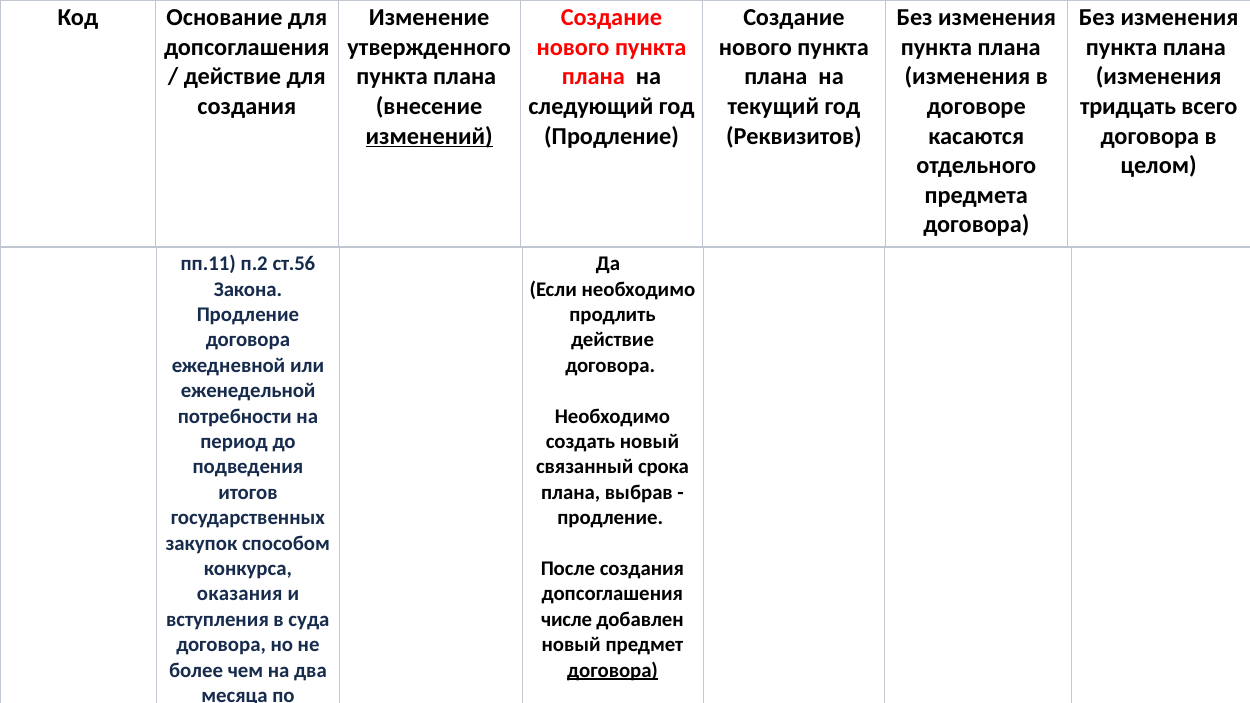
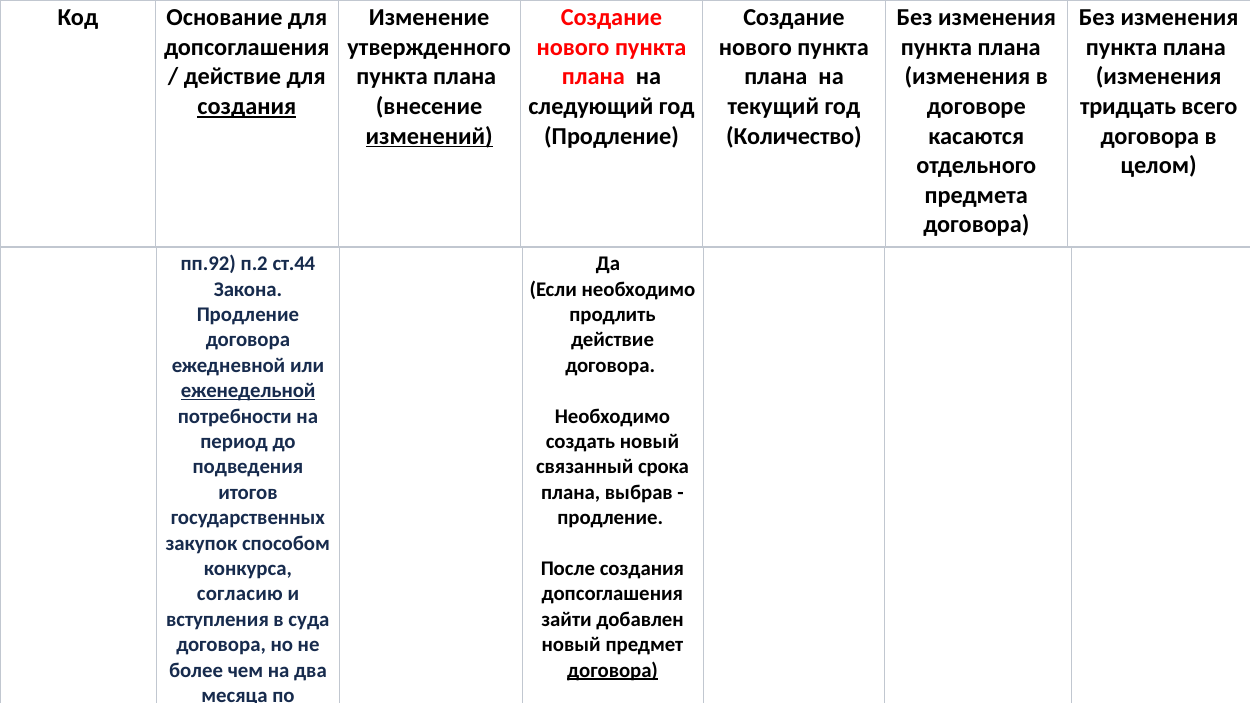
создания at (247, 106) underline: none -> present
Реквизитов: Реквизитов -> Количество
пп.11: пп.11 -> пп.92
ст.56: ст.56 -> ст.44
еженедельной underline: none -> present
оказания: оказания -> согласию
числе: числе -> зайти
